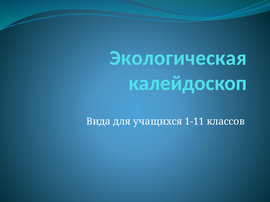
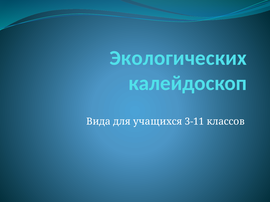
Экологическая: Экологическая -> Экологических
1-11: 1-11 -> 3-11
